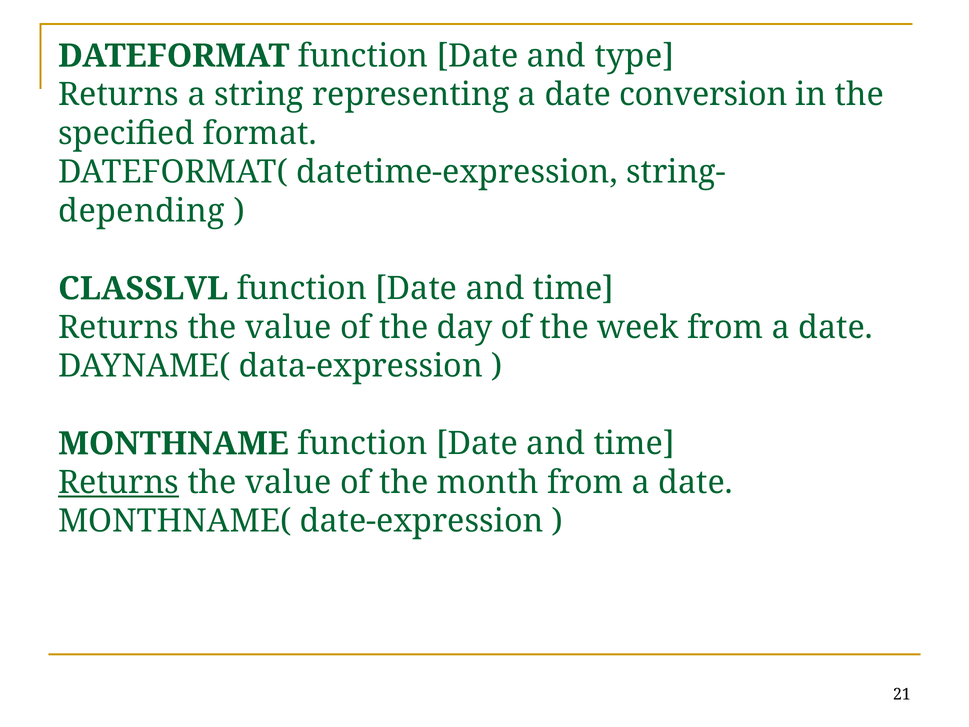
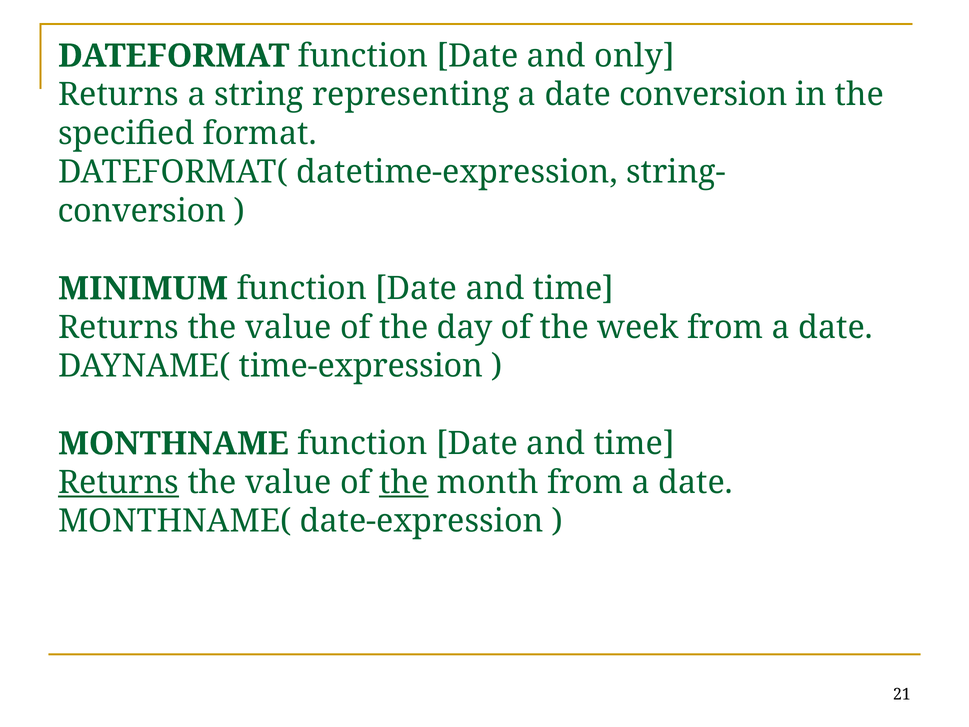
type: type -> only
depending at (142, 211): depending -> conversion
CLASSLVL: CLASSLVL -> MINIMUM
data-expression: data-expression -> time-expression
the at (404, 482) underline: none -> present
